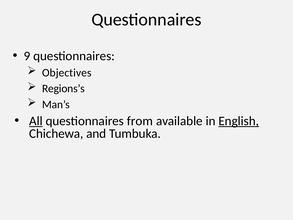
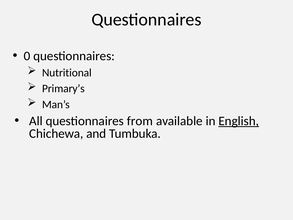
9: 9 -> 0
Objectives: Objectives -> Nutritional
Regions’s: Regions’s -> Primary’s
All underline: present -> none
